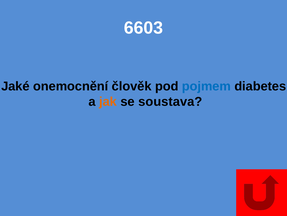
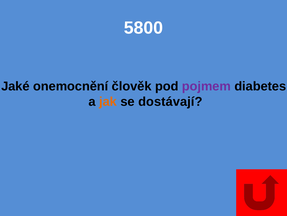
6603: 6603 -> 5800
pojmem colour: blue -> purple
soustava: soustava -> dostávají
